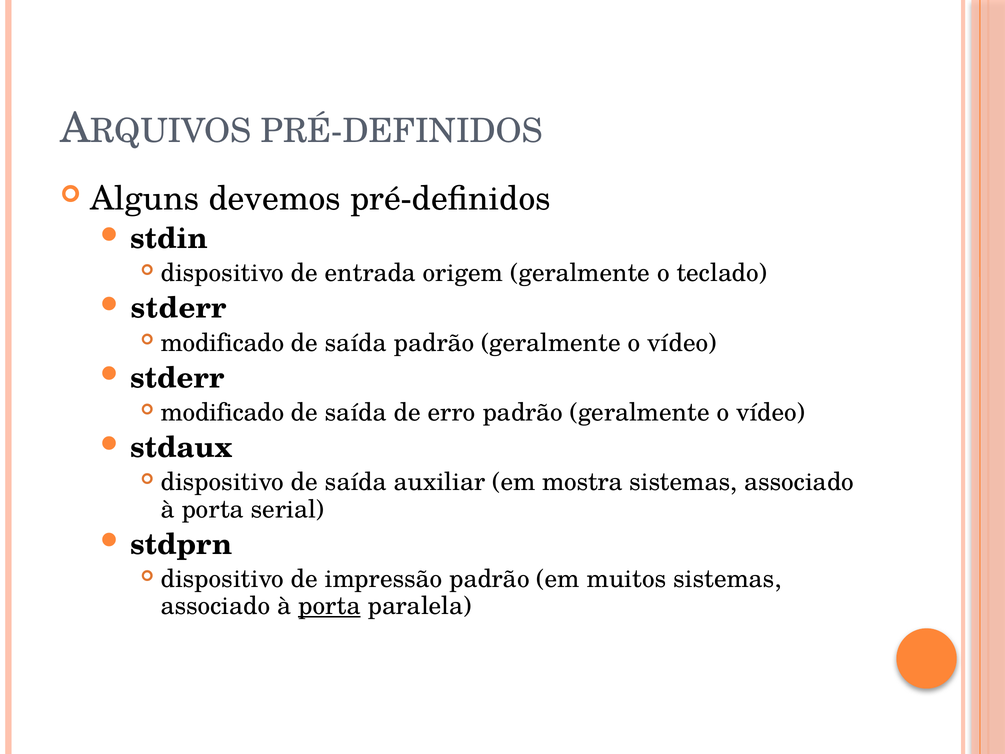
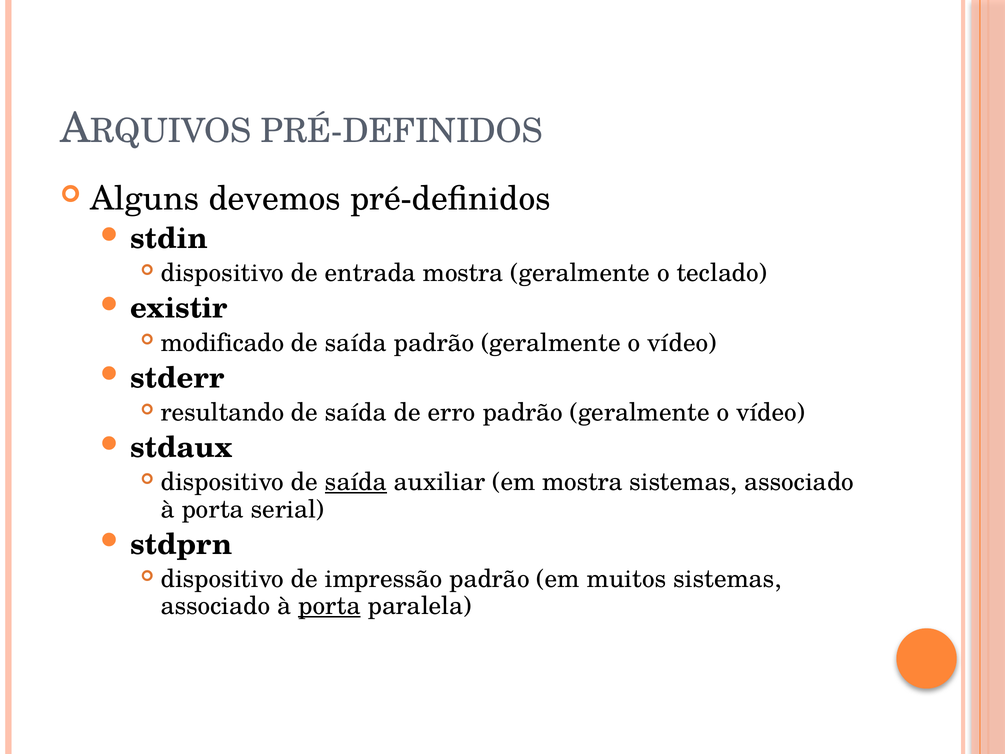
entrada origem: origem -> mostra
stderr at (179, 308): stderr -> existir
modificado at (222, 412): modificado -> resultando
saída at (356, 482) underline: none -> present
